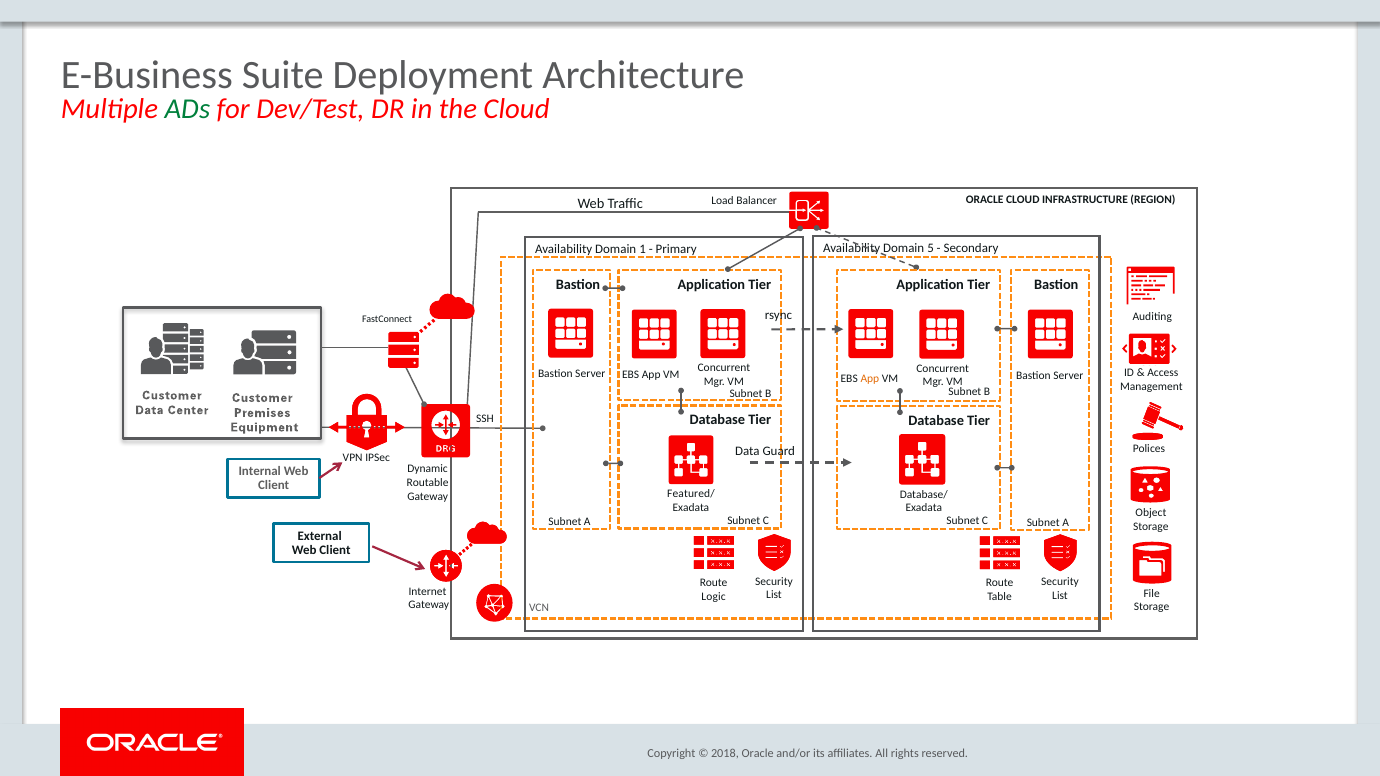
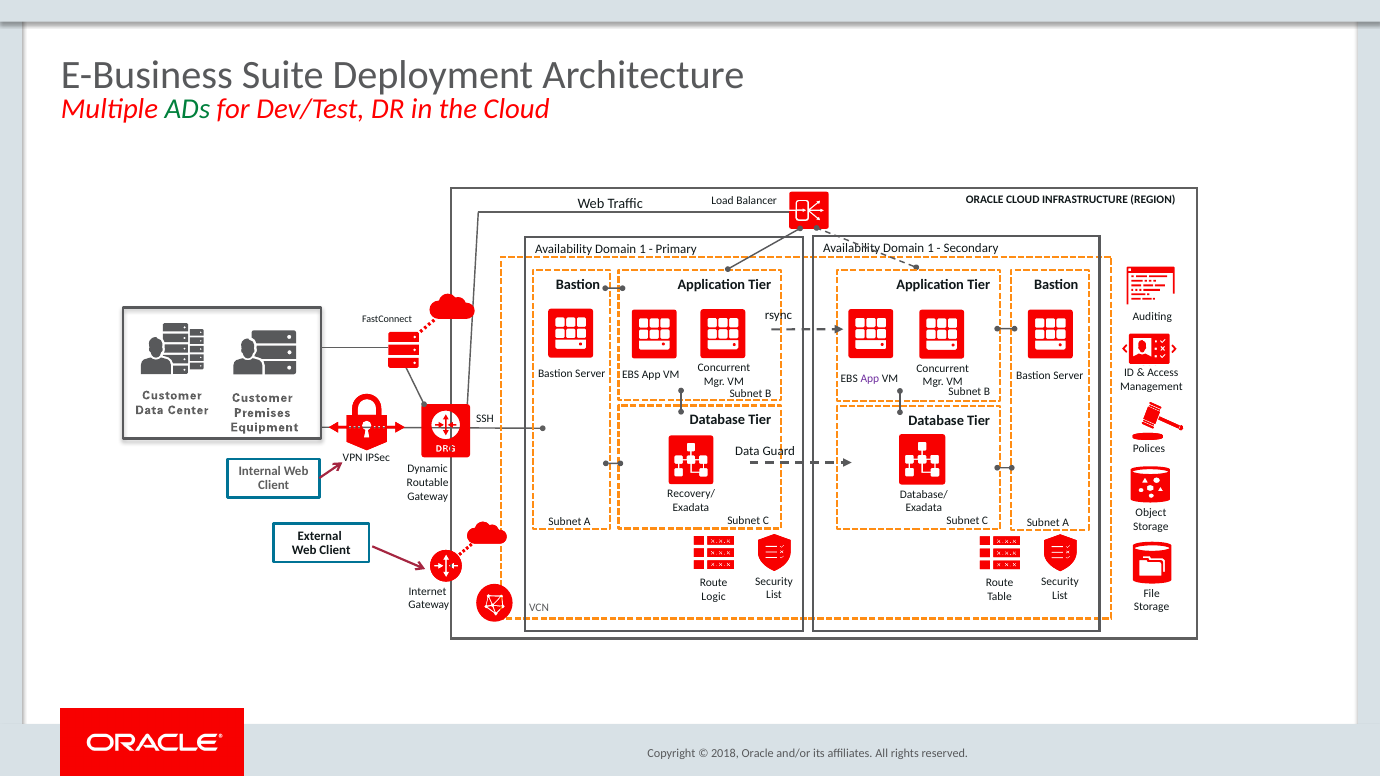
Primary Availability Domain 5: 5 -> 1
App at (870, 379) colour: orange -> purple
Featured/: Featured/ -> Recovery/
